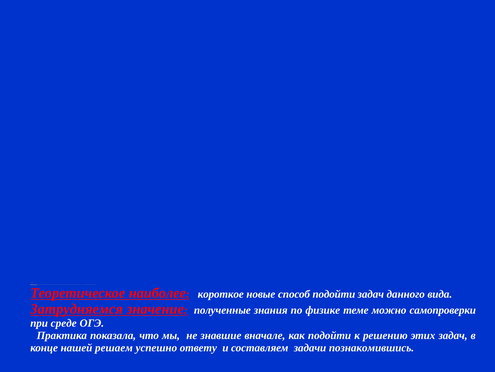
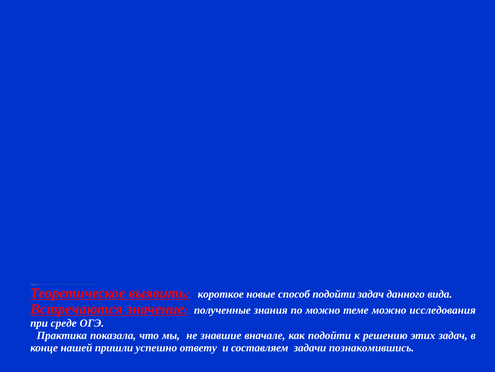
наиболее: наиболее -> выявить
Затрудняемся: Затрудняемся -> Встречаются
по физике: физике -> можно
можно самопроверки: самопроверки -> исследования
решаем: решаем -> пришли
